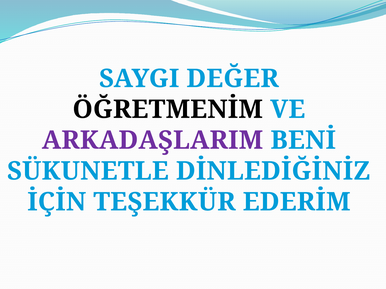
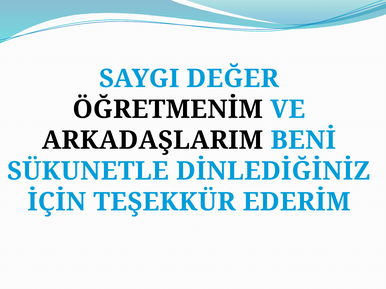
ARKADAŞLARIM colour: purple -> black
